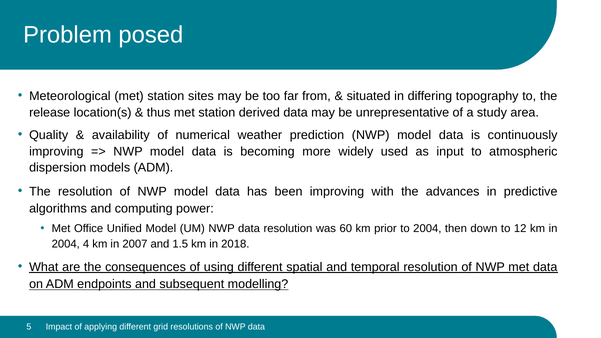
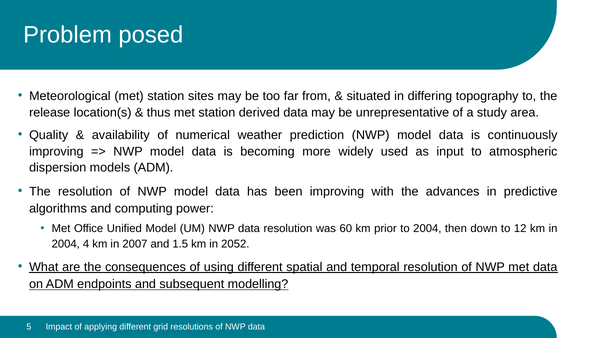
2018: 2018 -> 2052
